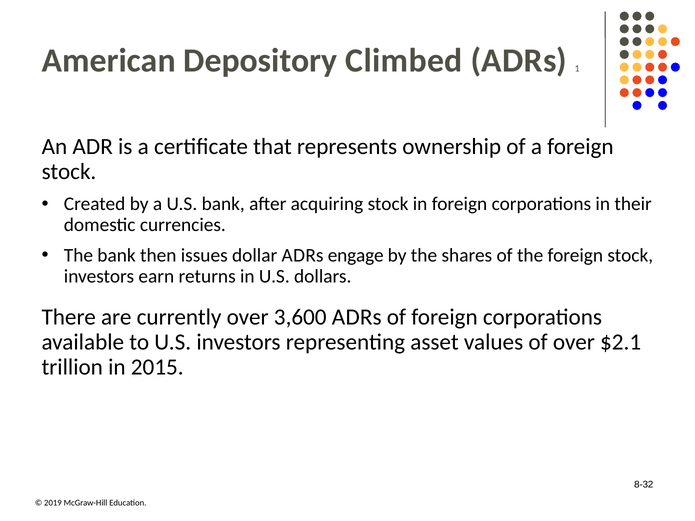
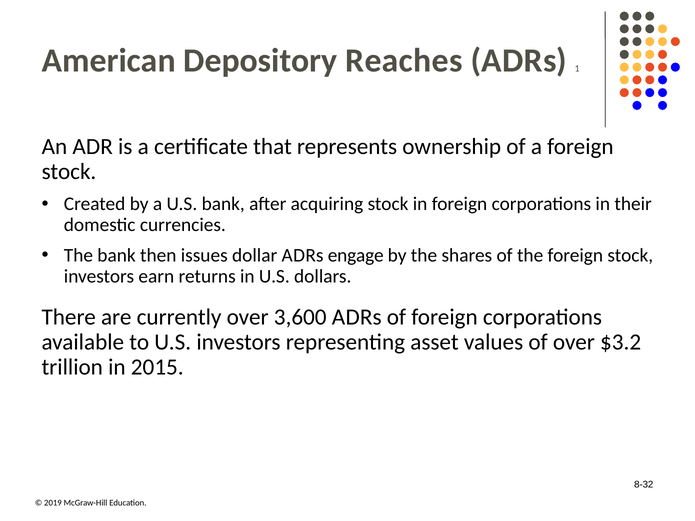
Climbed: Climbed -> Reaches
$2.1: $2.1 -> $3.2
